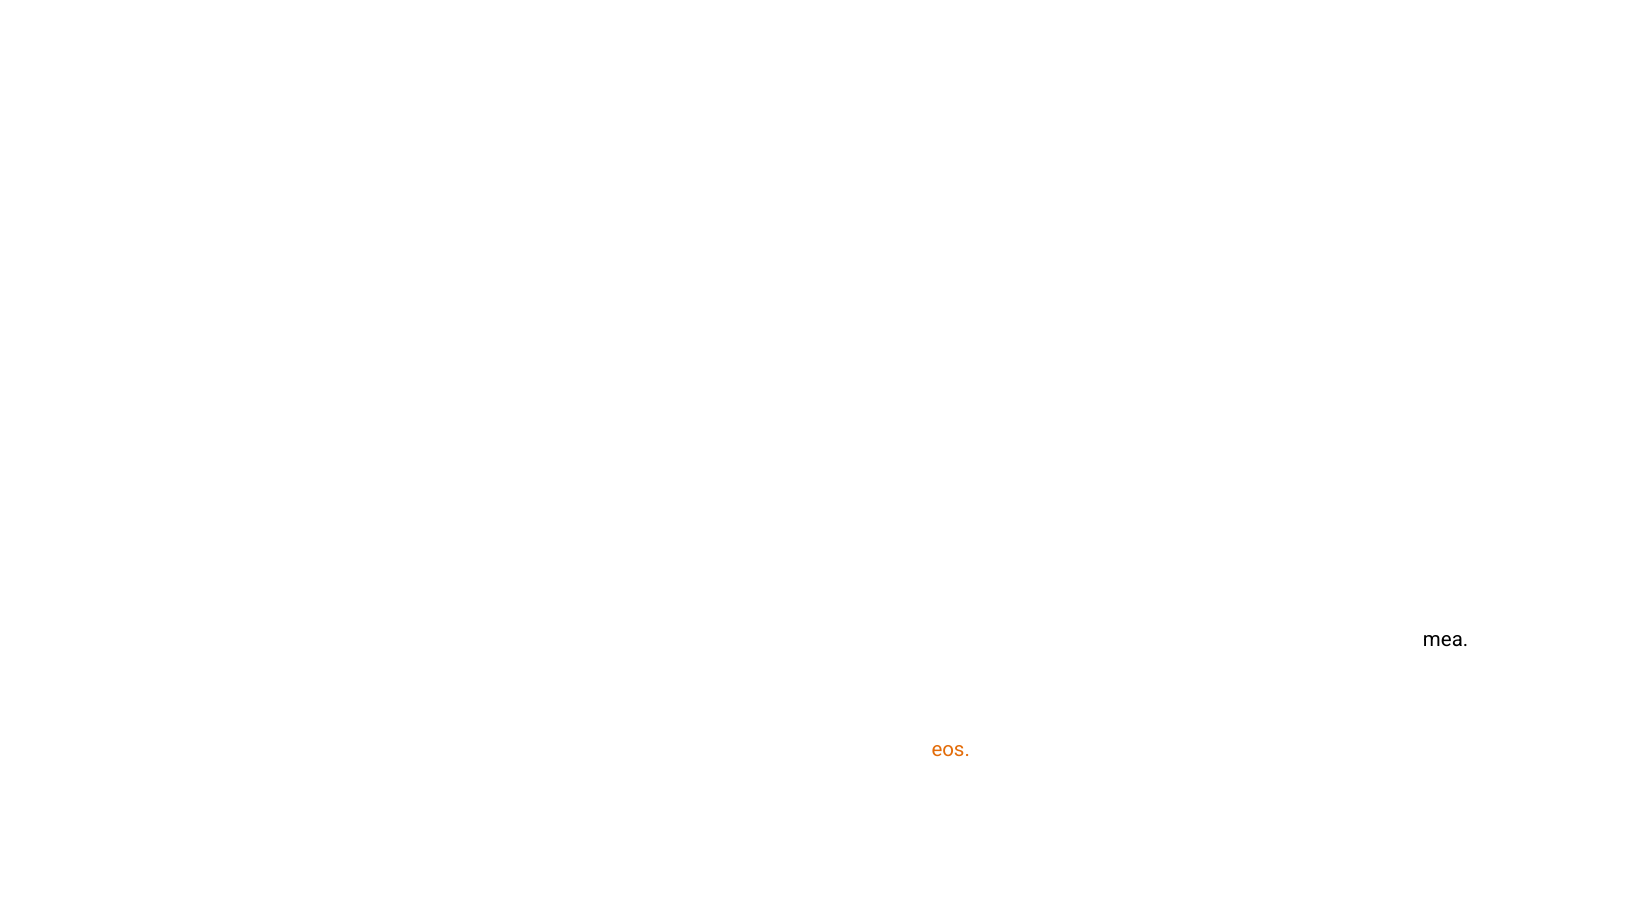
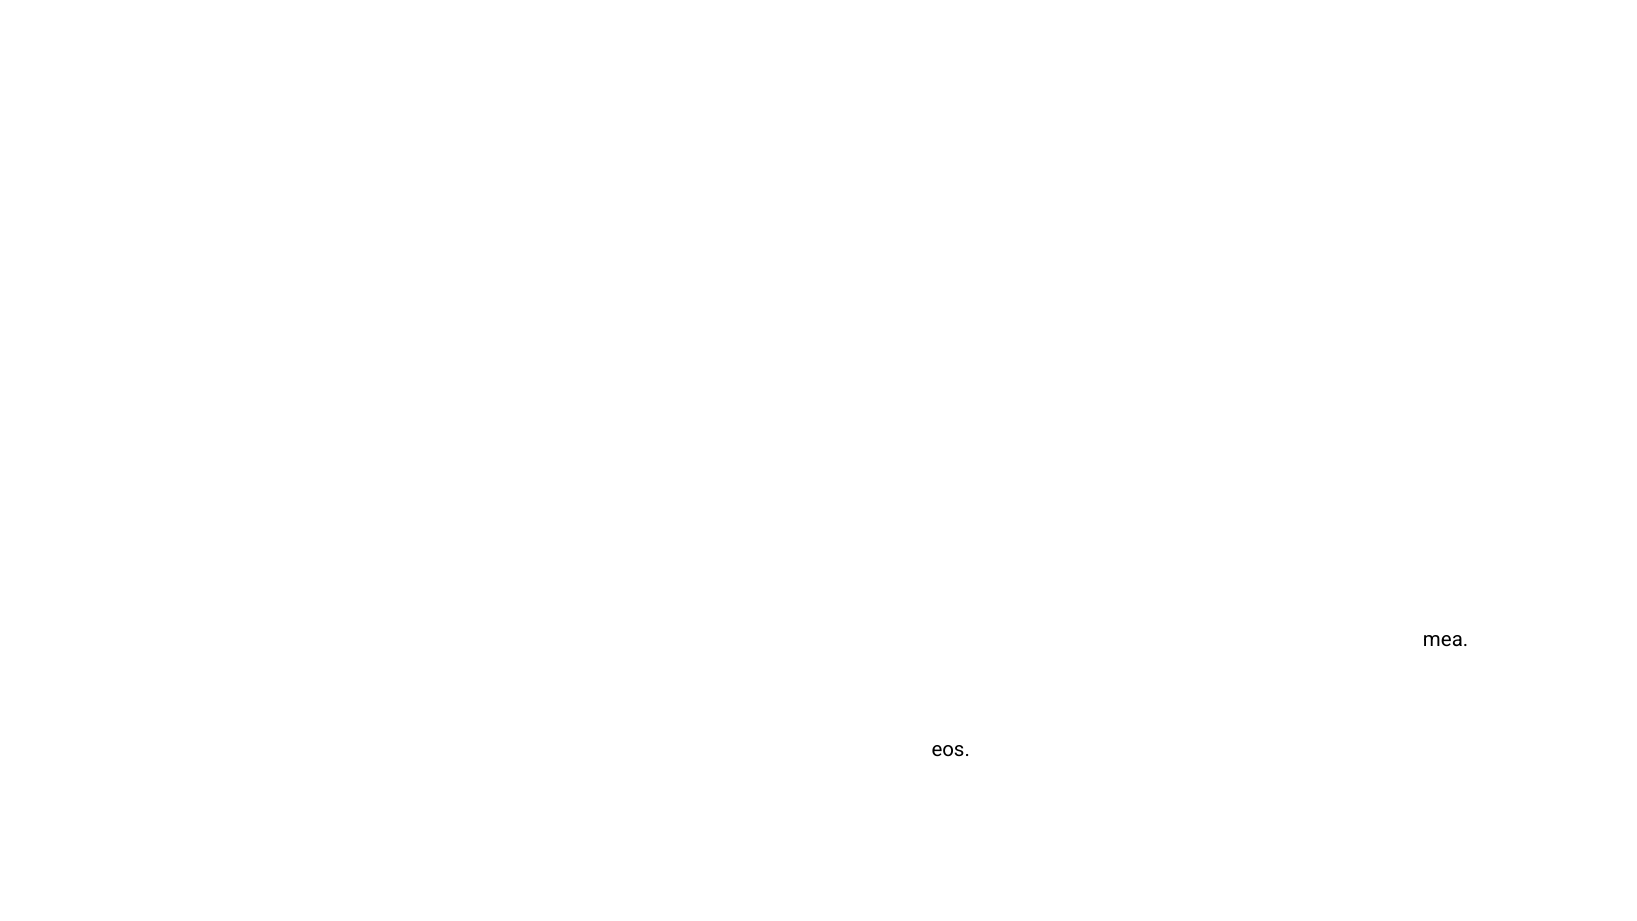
eos colour: orange -> black
